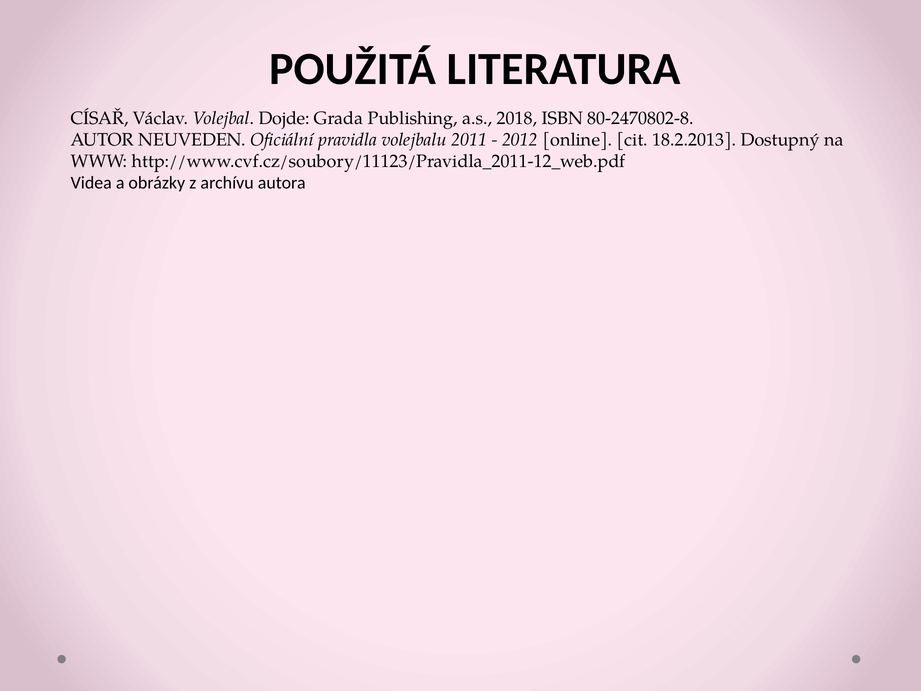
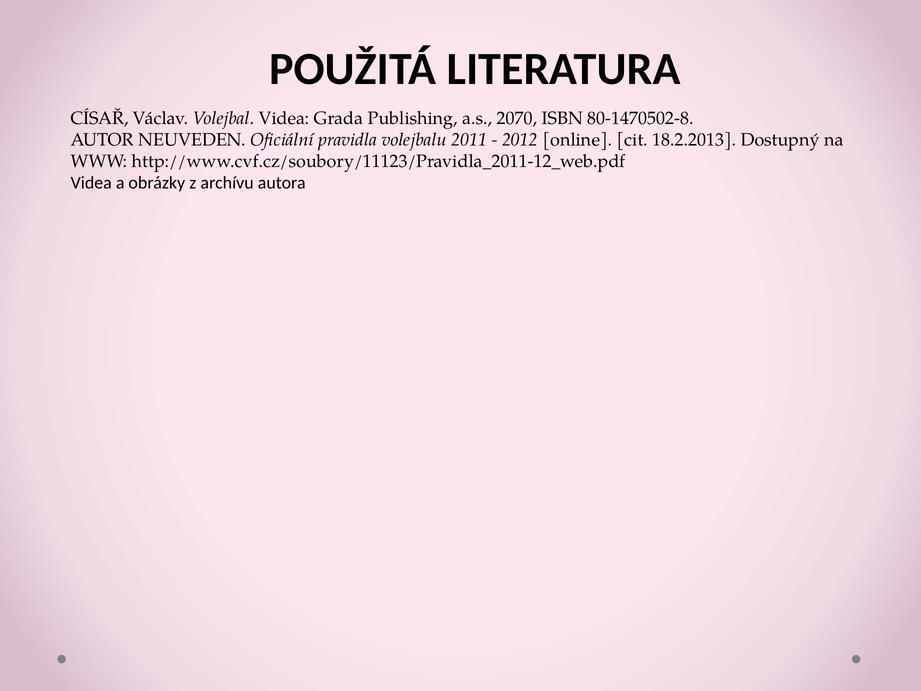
Volejbal Dojde: Dojde -> Videa
2018: 2018 -> 2070
80-2470802-8: 80-2470802-8 -> 80-1470502-8
